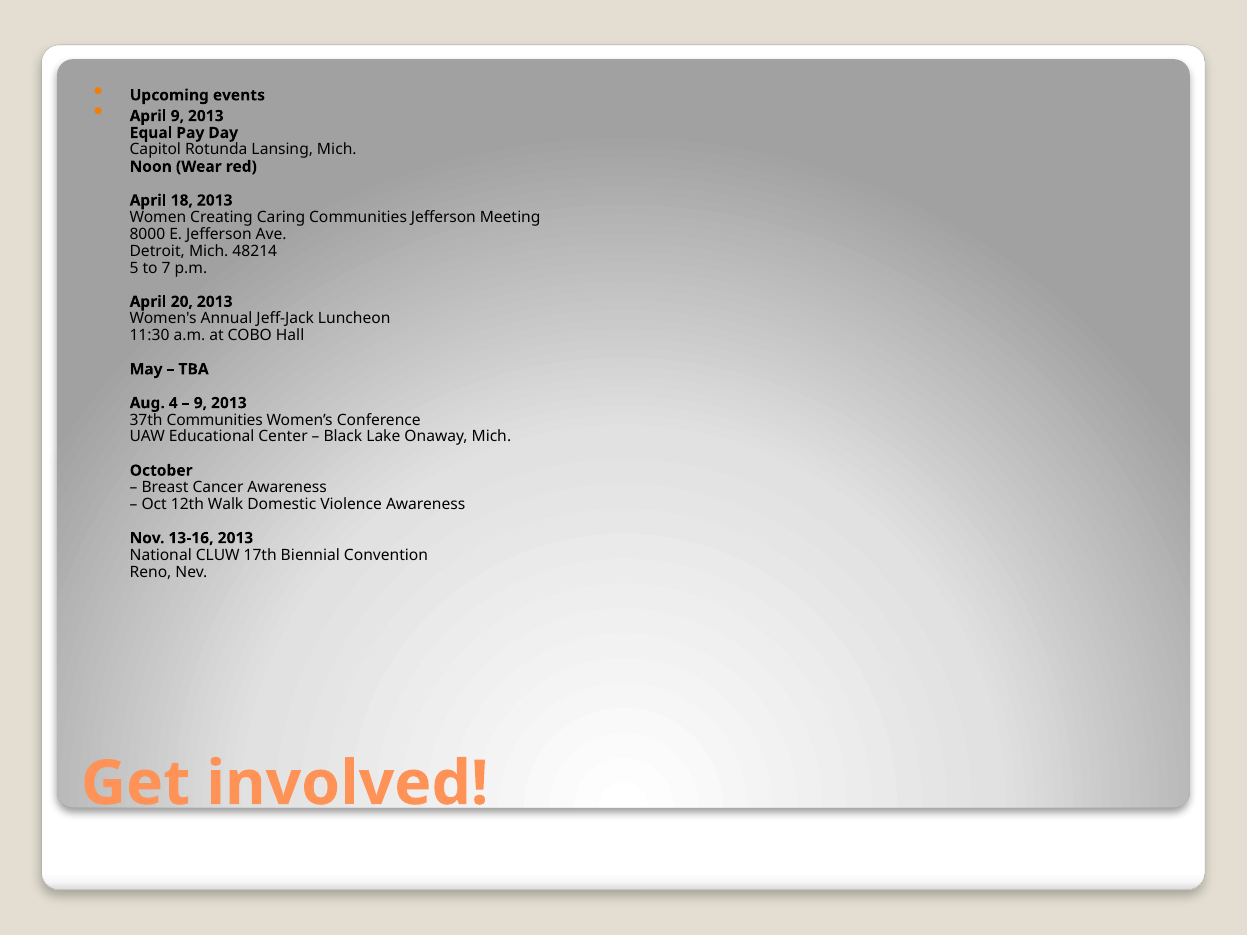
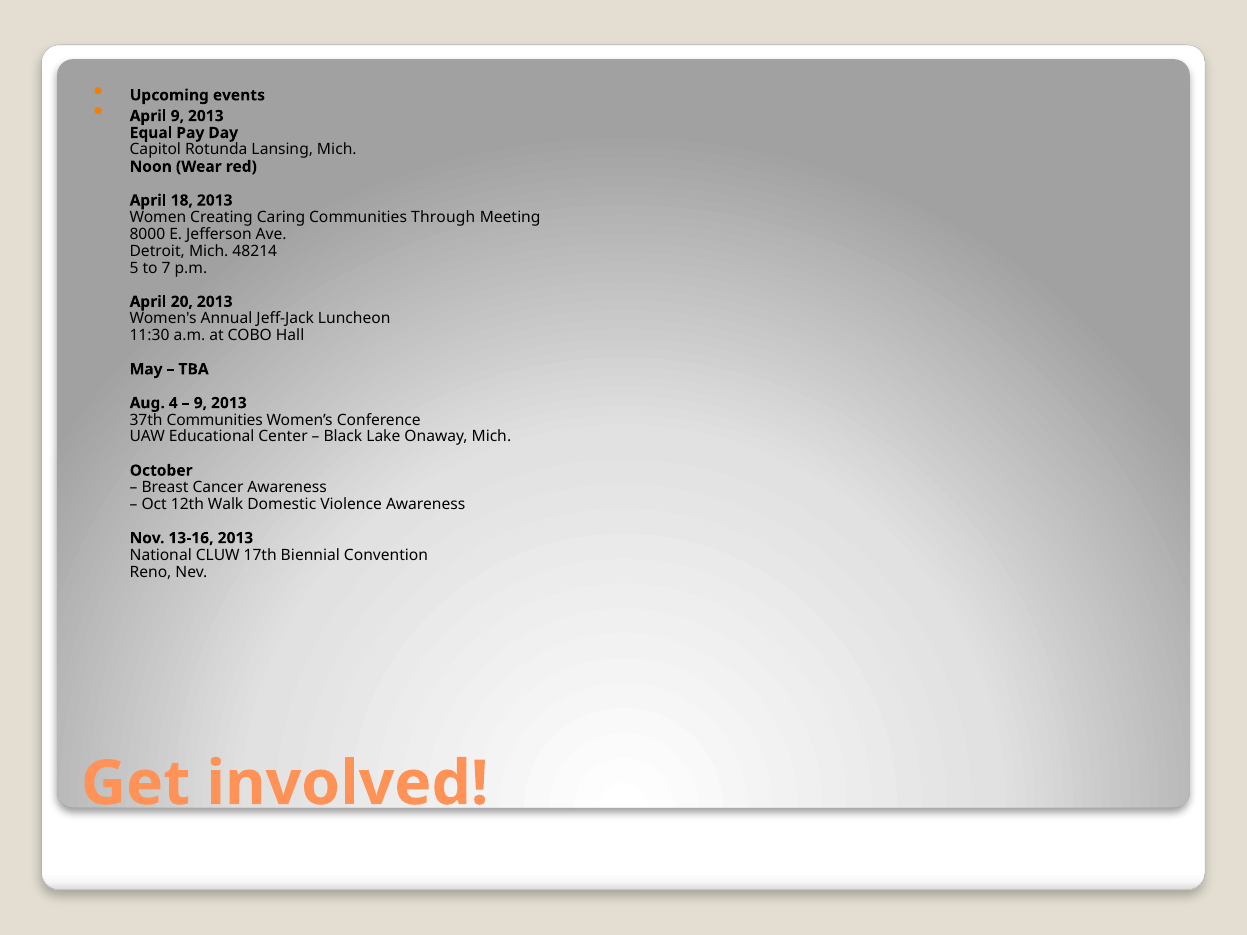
Communities Jefferson: Jefferson -> Through
